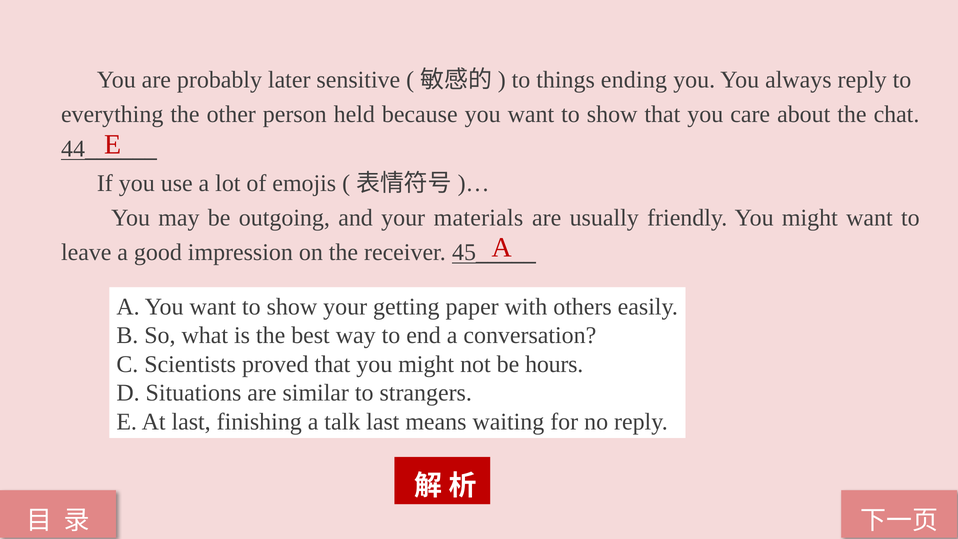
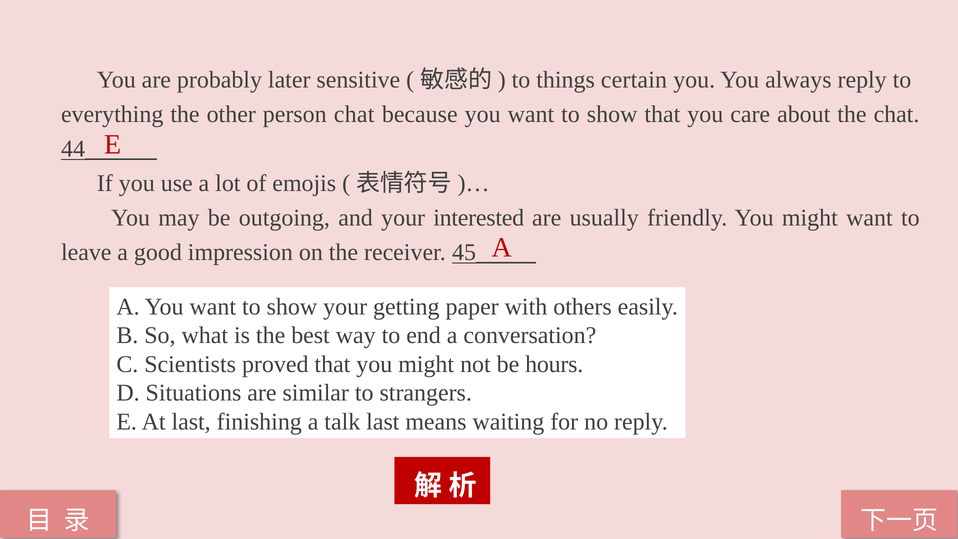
ending: ending -> certain
person held: held -> chat
materials: materials -> interested
